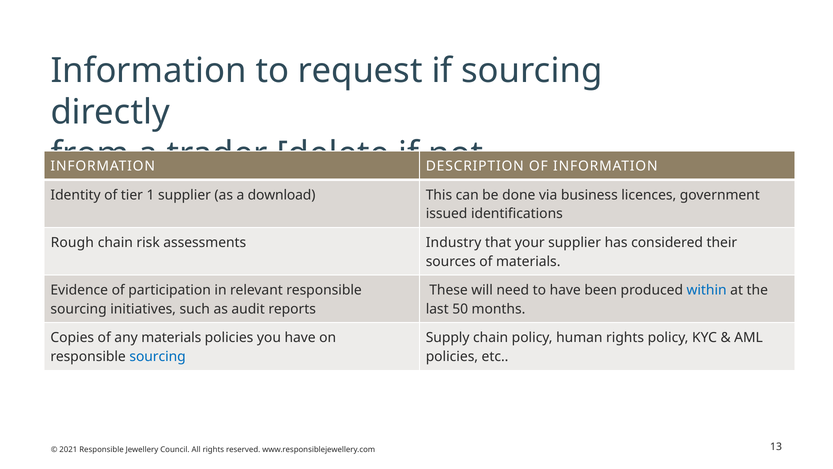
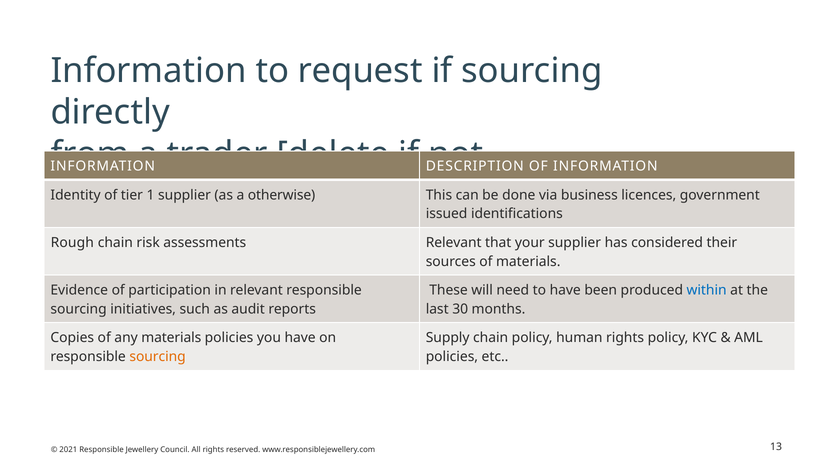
download: download -> otherwise
assessments Industry: Industry -> Relevant
50: 50 -> 30
sourcing at (158, 356) colour: blue -> orange
